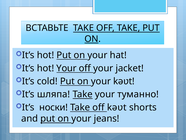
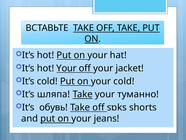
your kəʋt: kəʋt -> cold
носки: носки -> обувь
off kəʋt: kəʋt -> sɒks
